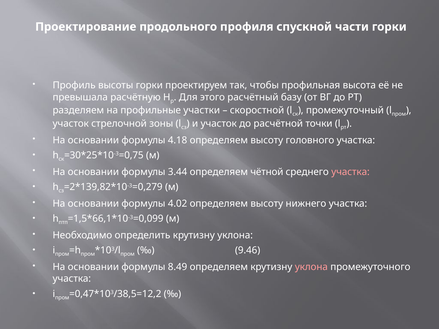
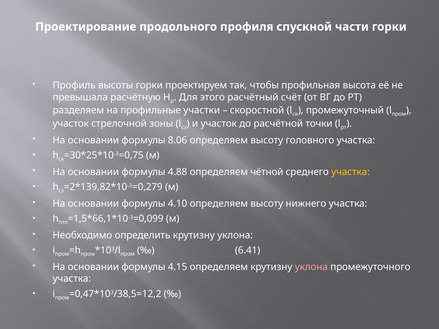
базу: базу -> счёт
4.18: 4.18 -> 8.06
3.44: 3.44 -> 4.88
участка at (350, 172) colour: pink -> yellow
4.02: 4.02 -> 4.10
9.46: 9.46 -> 6.41
8.49: 8.49 -> 4.15
